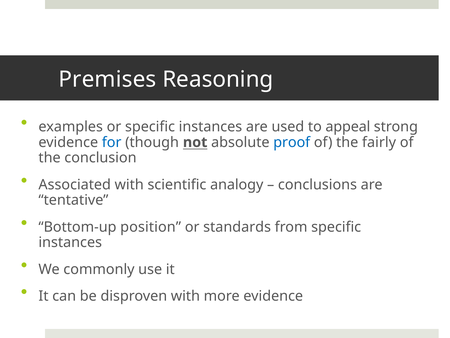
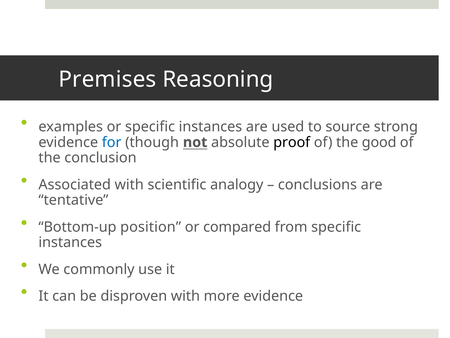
appeal: appeal -> source
proof colour: blue -> black
fairly: fairly -> good
standards: standards -> compared
